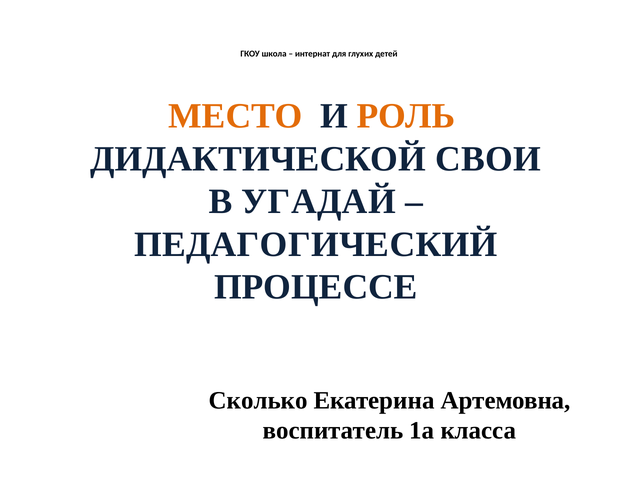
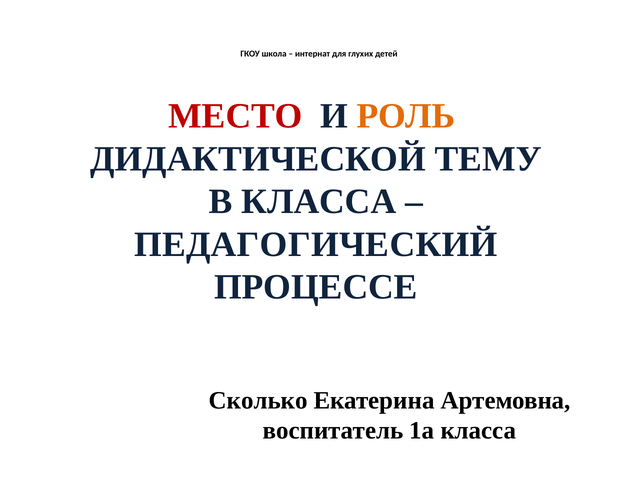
МЕСТО colour: orange -> red
СВОИ: СВОИ -> ТЕМУ
В УГАДАЙ: УГАДАЙ -> КЛАССА
